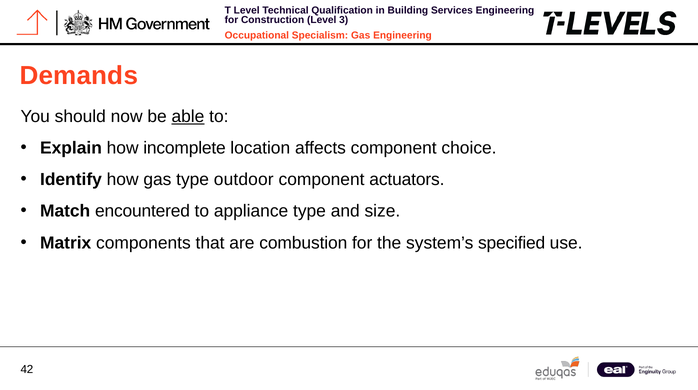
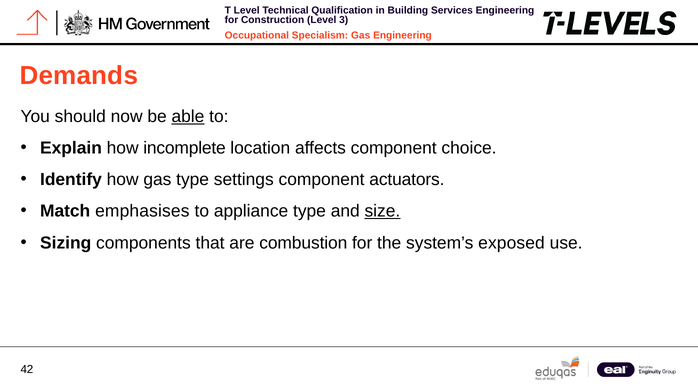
outdoor: outdoor -> settings
encountered: encountered -> emphasises
size underline: none -> present
Matrix: Matrix -> Sizing
specified: specified -> exposed
